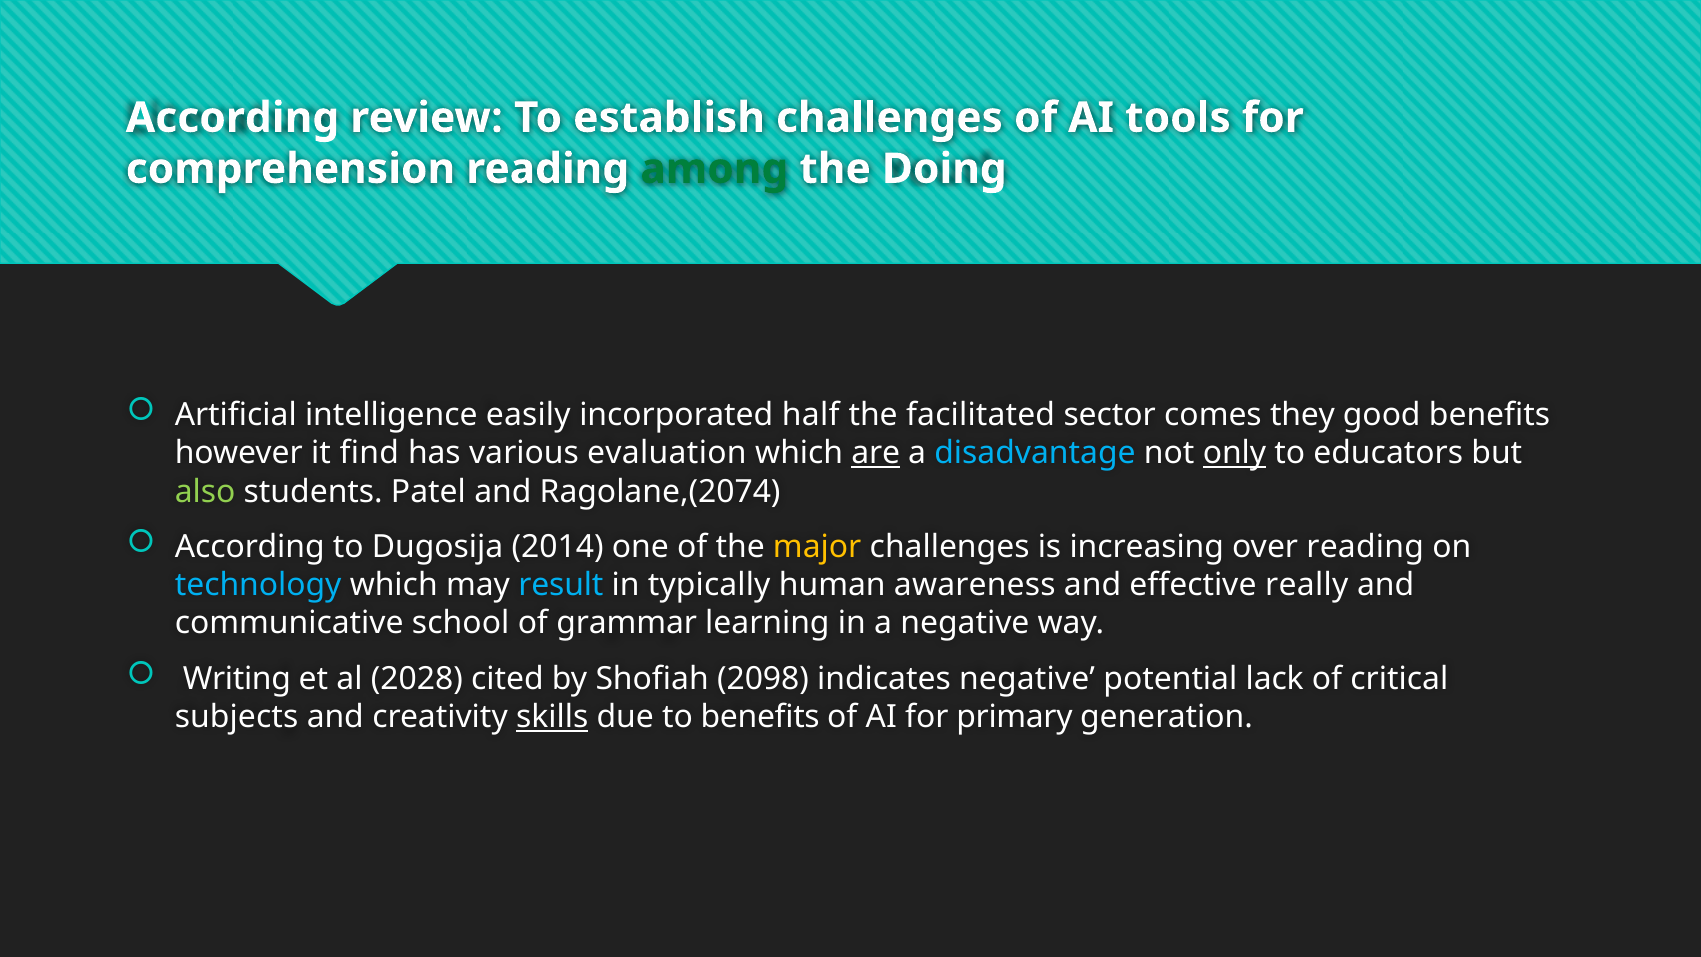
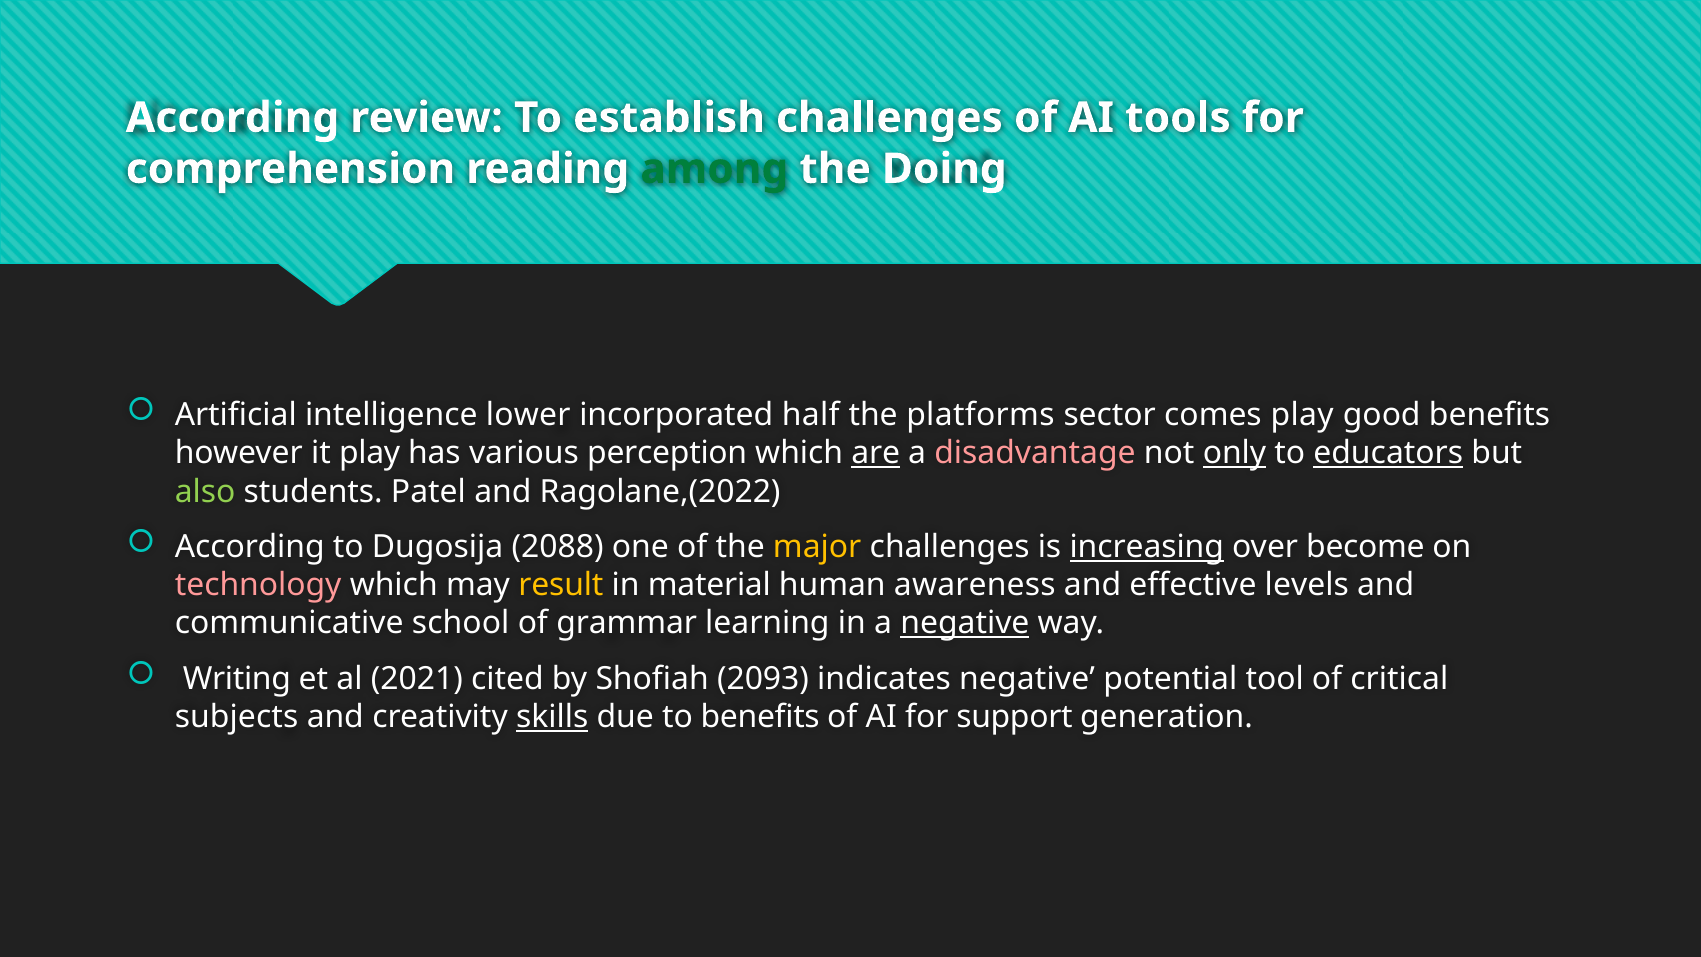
easily: easily -> lower
facilitated: facilitated -> platforms
comes they: they -> play
it find: find -> play
evaluation: evaluation -> perception
disadvantage colour: light blue -> pink
educators underline: none -> present
Ragolane,(2074: Ragolane,(2074 -> Ragolane,(2022
2014: 2014 -> 2088
increasing underline: none -> present
over reading: reading -> become
technology colour: light blue -> pink
result colour: light blue -> yellow
typically: typically -> material
really: really -> levels
negative at (965, 623) underline: none -> present
2028: 2028 -> 2021
2098: 2098 -> 2093
lack: lack -> tool
primary: primary -> support
